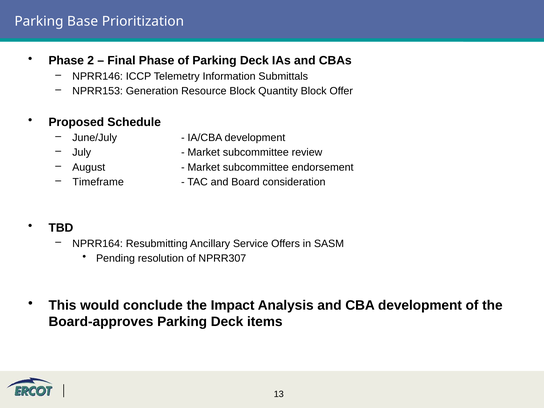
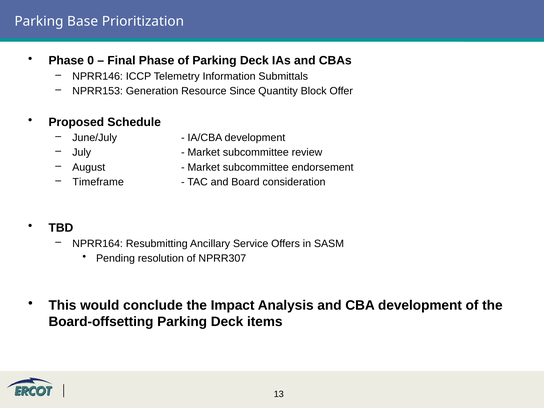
2: 2 -> 0
Resource Block: Block -> Since
Board-approves: Board-approves -> Board-offsetting
